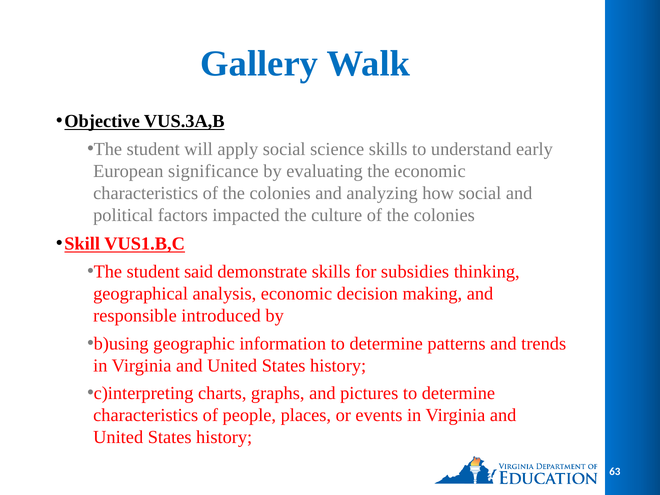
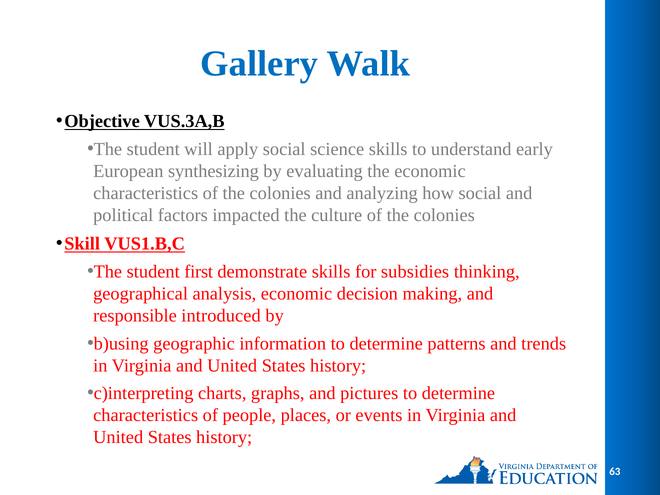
significance: significance -> synthesizing
said: said -> first
